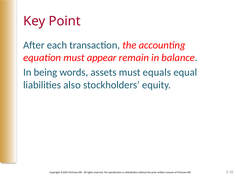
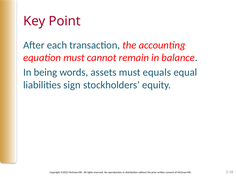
appear: appear -> cannot
also: also -> sign
